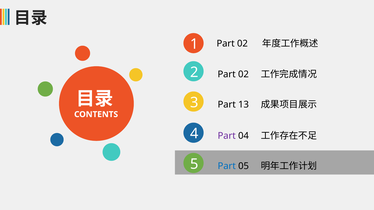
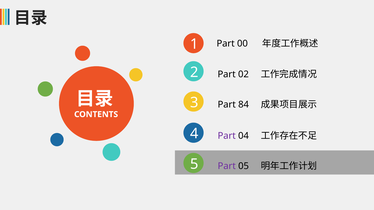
02 at (242, 44): 02 -> 00
13: 13 -> 84
Part at (227, 166) colour: blue -> purple
